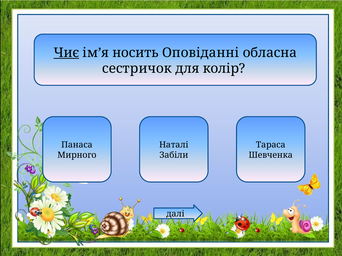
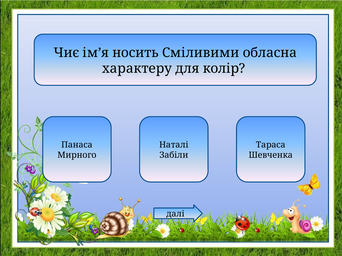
Чиє underline: present -> none
Оповіданні: Оповіданні -> Сміливими
сестричок: сестричок -> характеру
